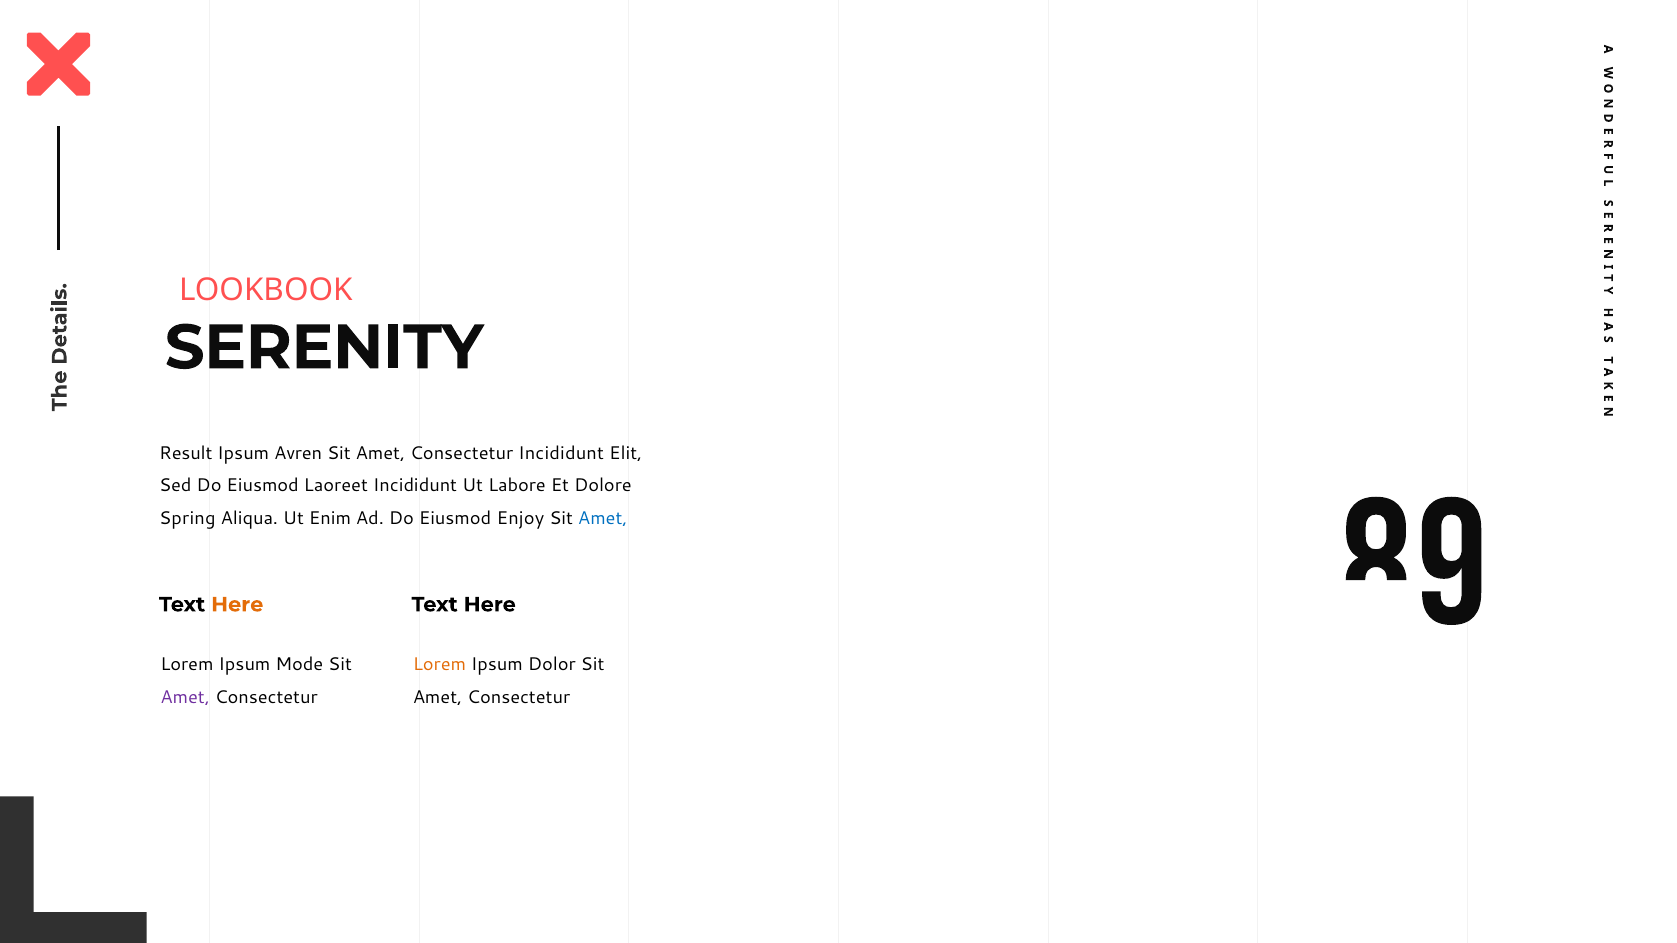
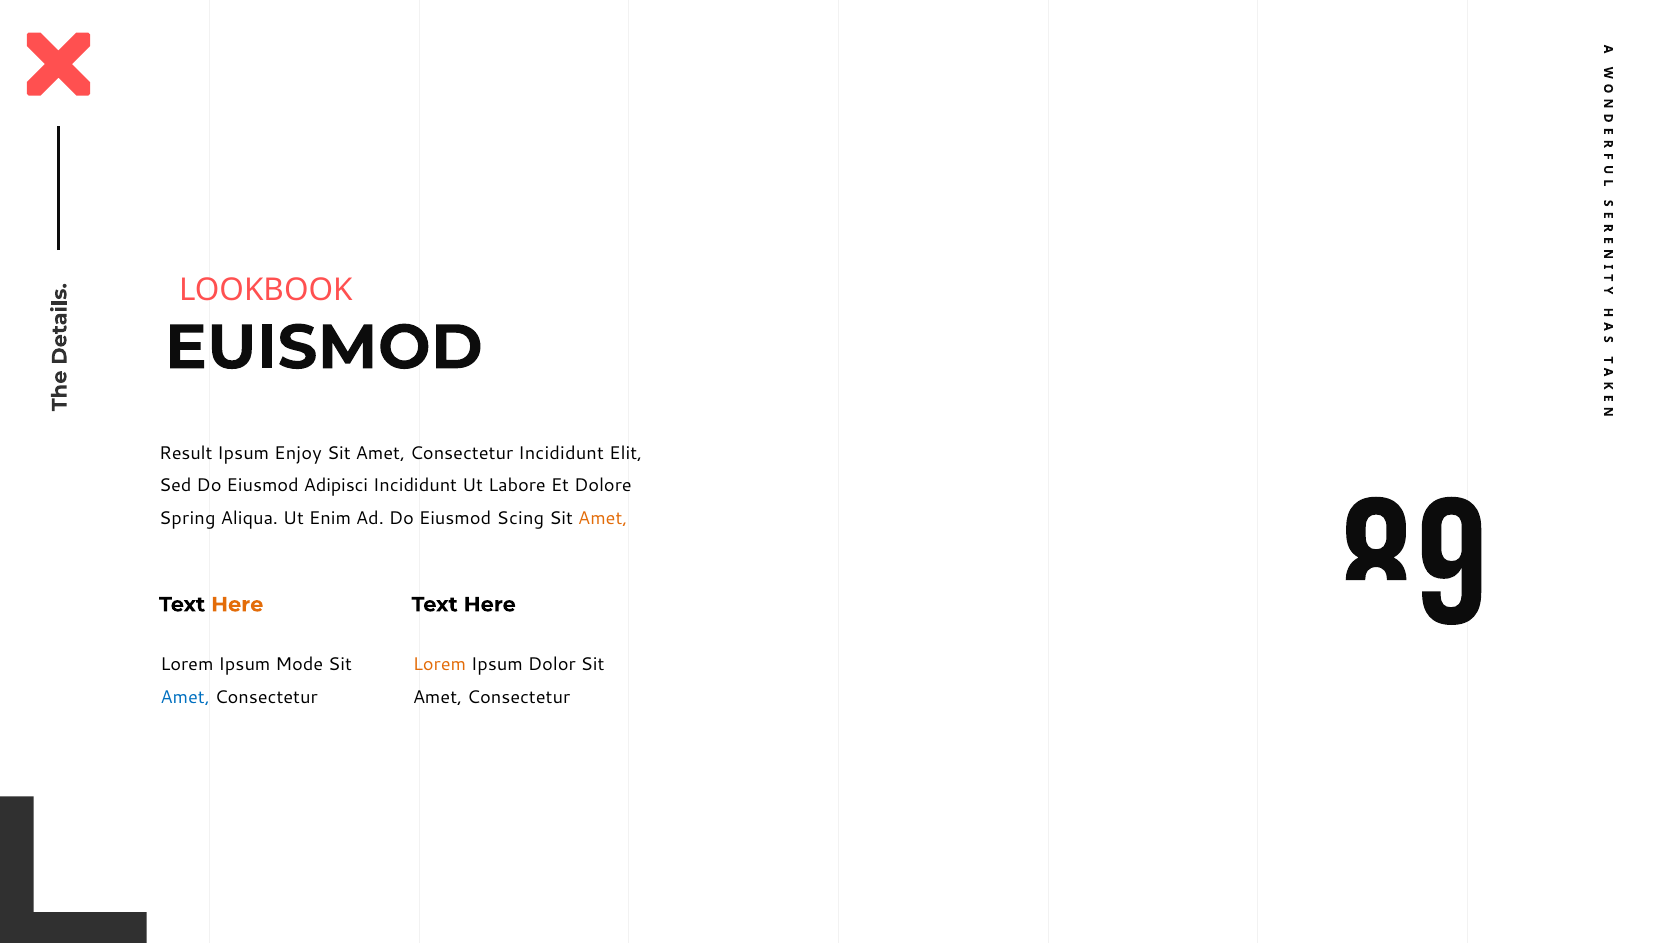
SERENITY: SERENITY -> EUISMOD
Avren: Avren -> Enjoy
Laoreet: Laoreet -> Adipisci
Enjoy: Enjoy -> Scing
Amet at (603, 519) colour: blue -> orange
Amet at (185, 698) colour: purple -> blue
